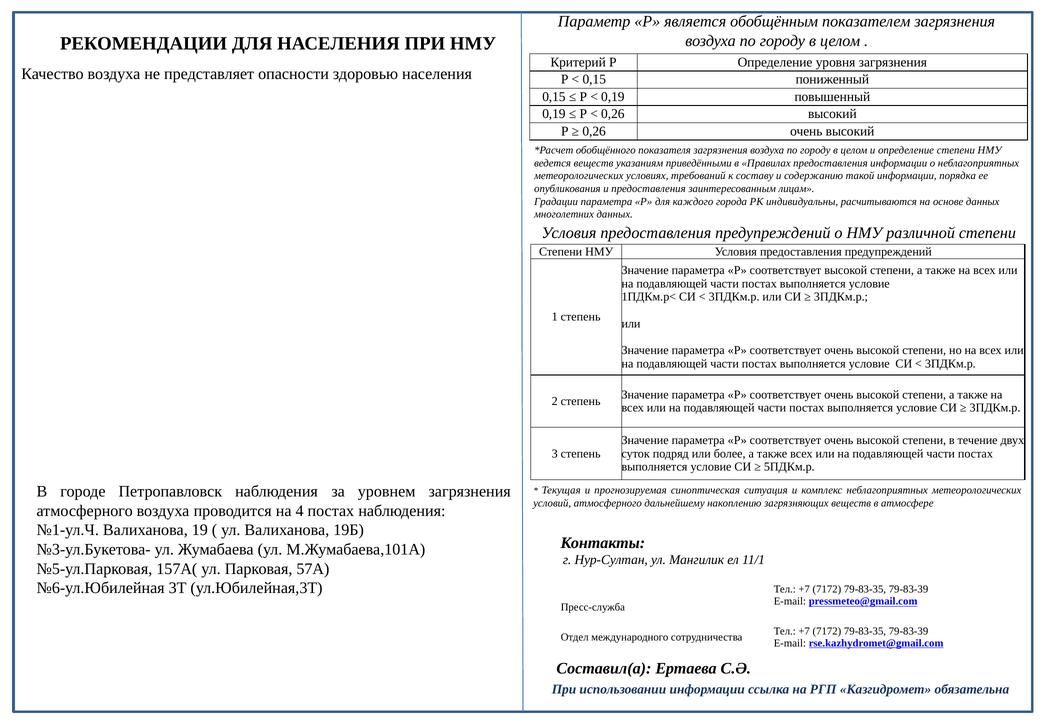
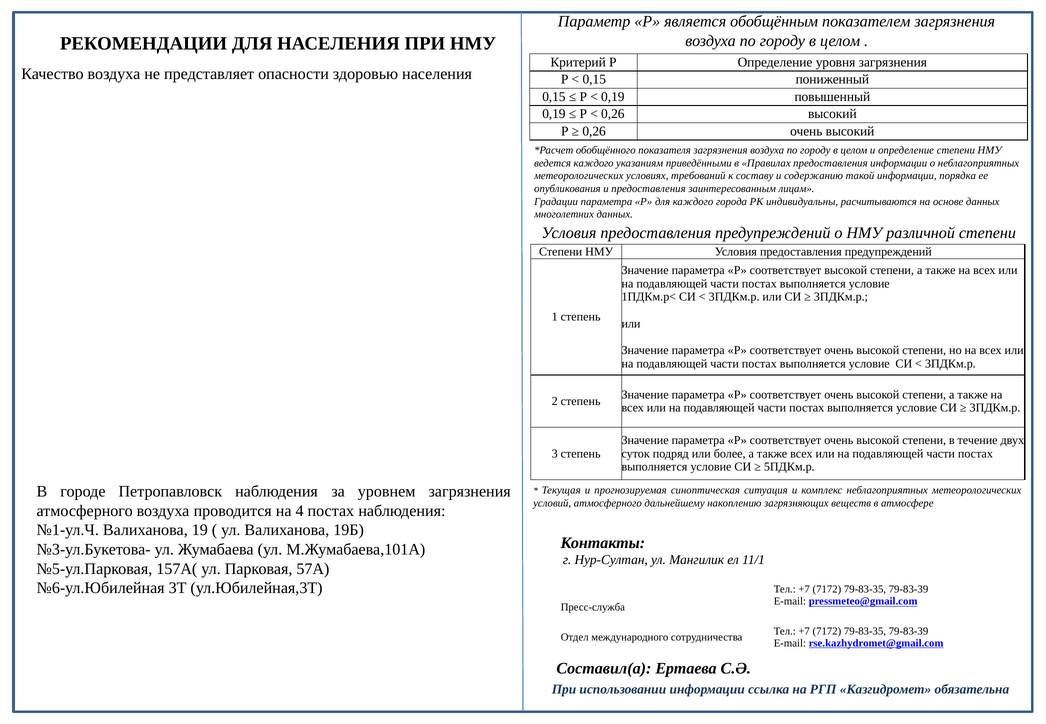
ведется веществ: веществ -> каждого
